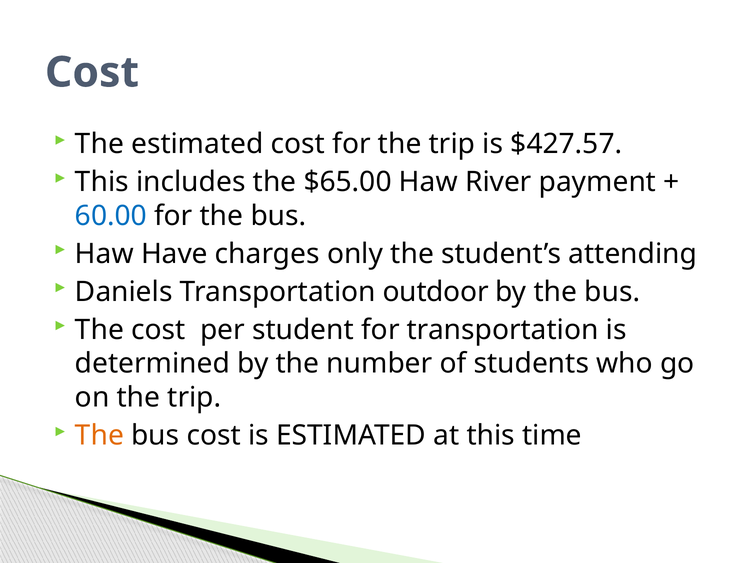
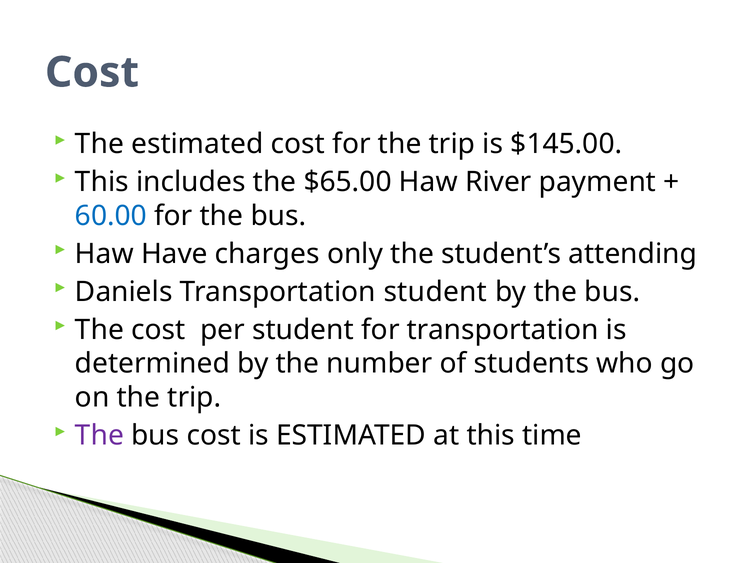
$427.57: $427.57 -> $145.00
Transportation outdoor: outdoor -> student
The at (99, 436) colour: orange -> purple
